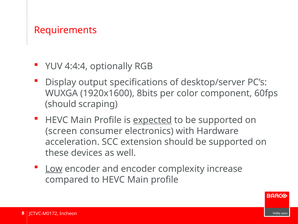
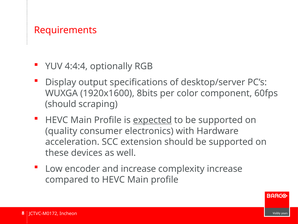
screen: screen -> quality
Low underline: present -> none
and encoder: encoder -> increase
